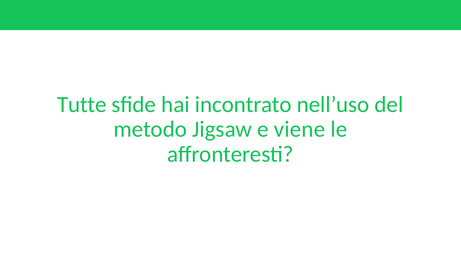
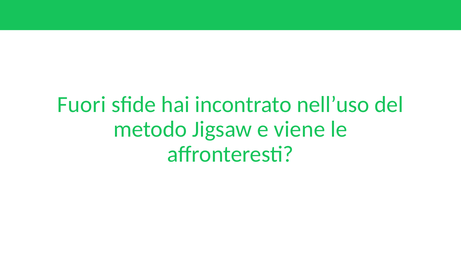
Tutte: Tutte -> Fuori
